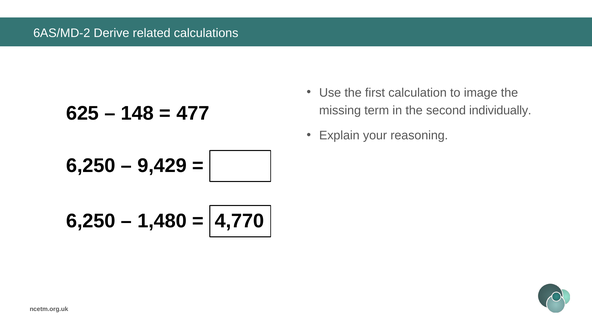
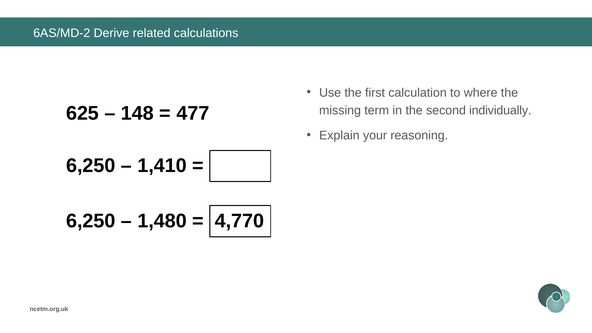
image: image -> where
9,429: 9,429 -> 1,410
